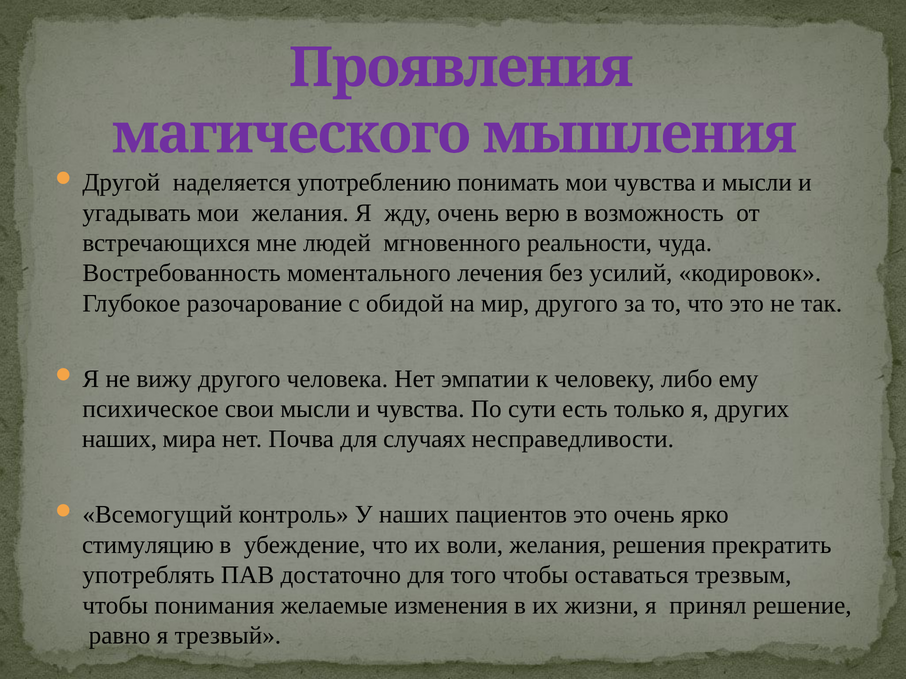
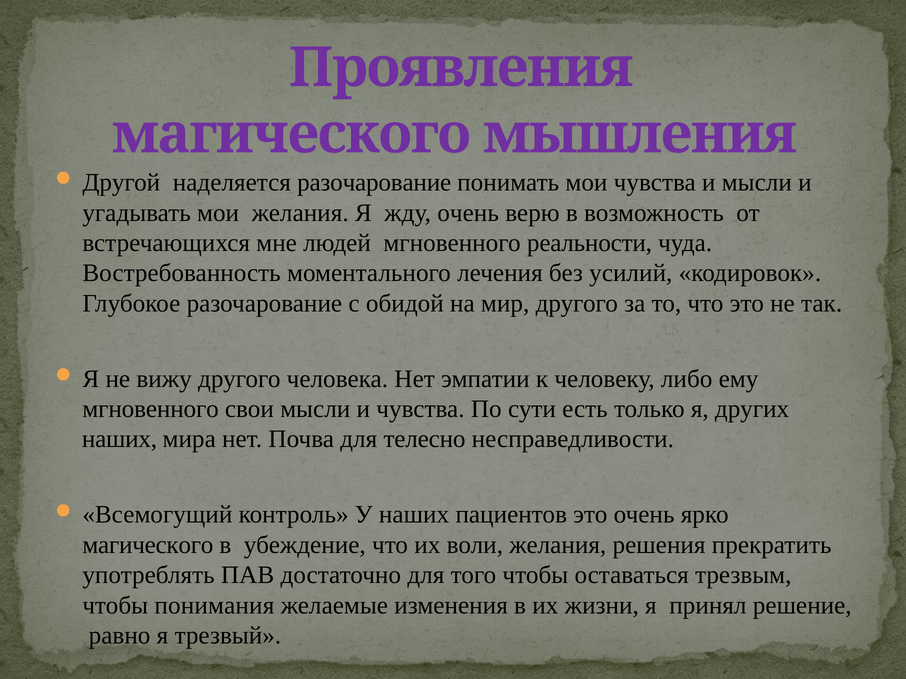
наделяется употреблению: употреблению -> разочарование
психическое at (150, 409): психическое -> мгновенного
случаях: случаях -> телесно
стимуляцию at (148, 545): стимуляцию -> магического
